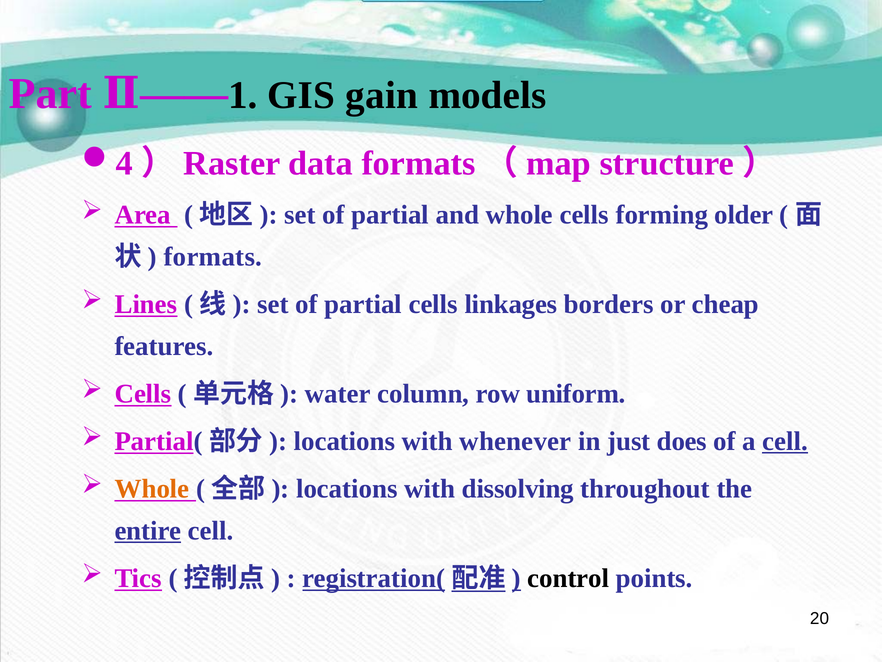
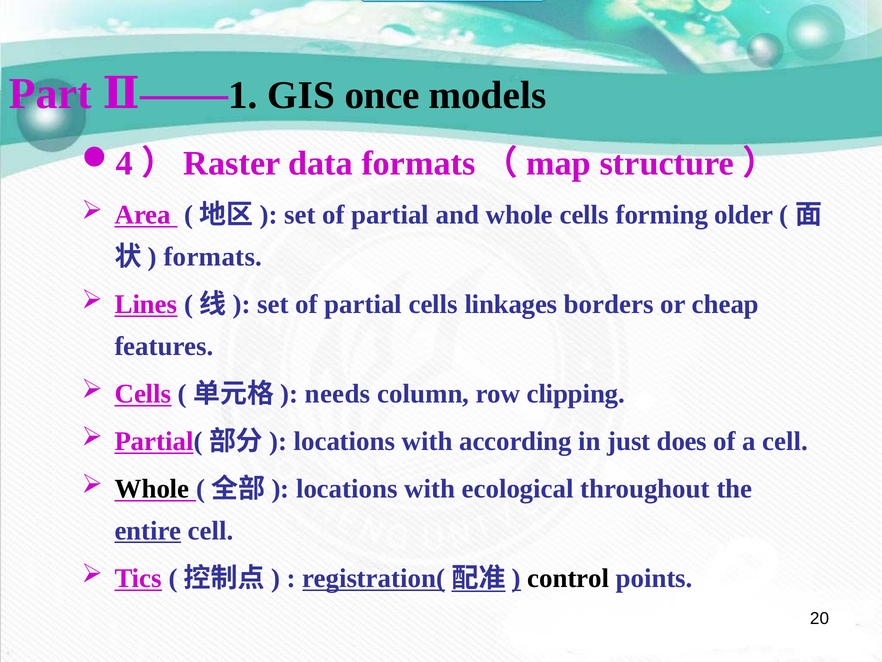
gain: gain -> once
water: water -> needs
uniform: uniform -> clipping
whenever: whenever -> according
cell at (785, 441) underline: present -> none
Whole at (152, 488) colour: orange -> black
dissolving: dissolving -> ecological
